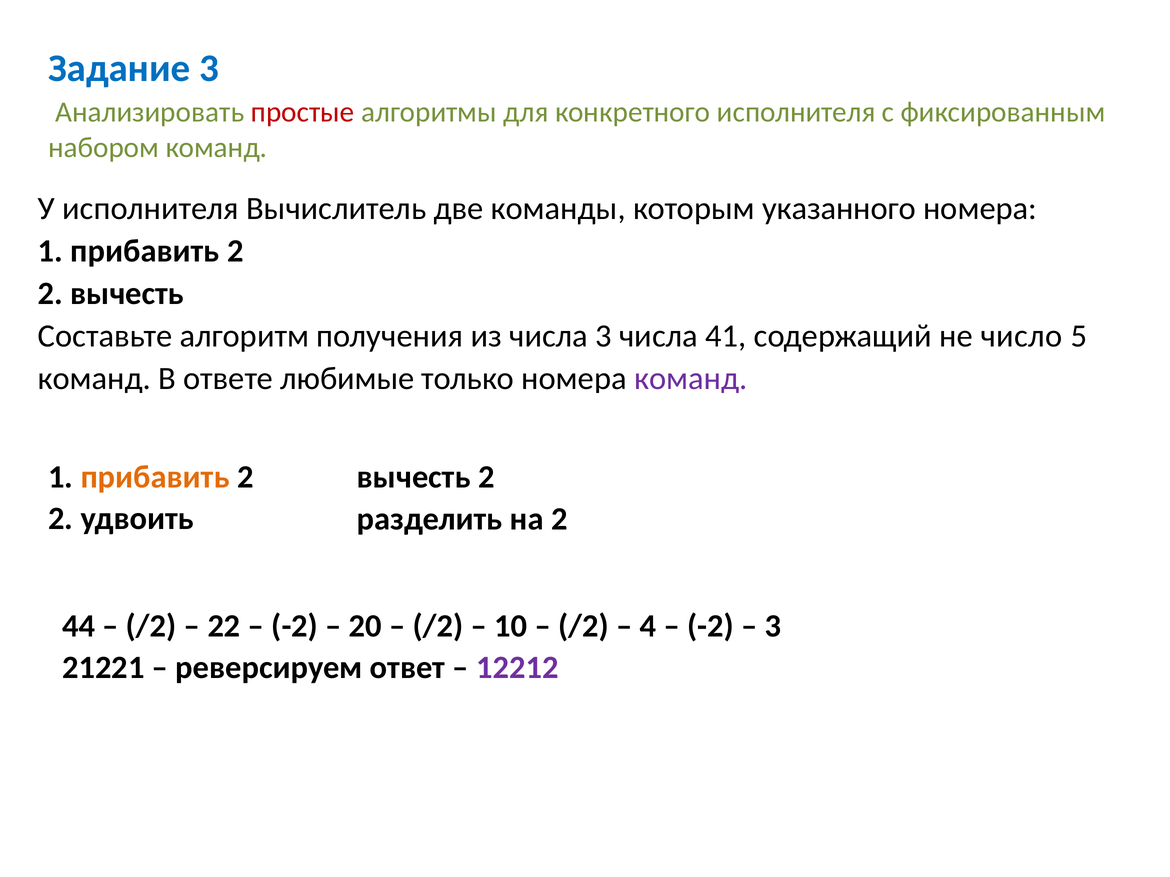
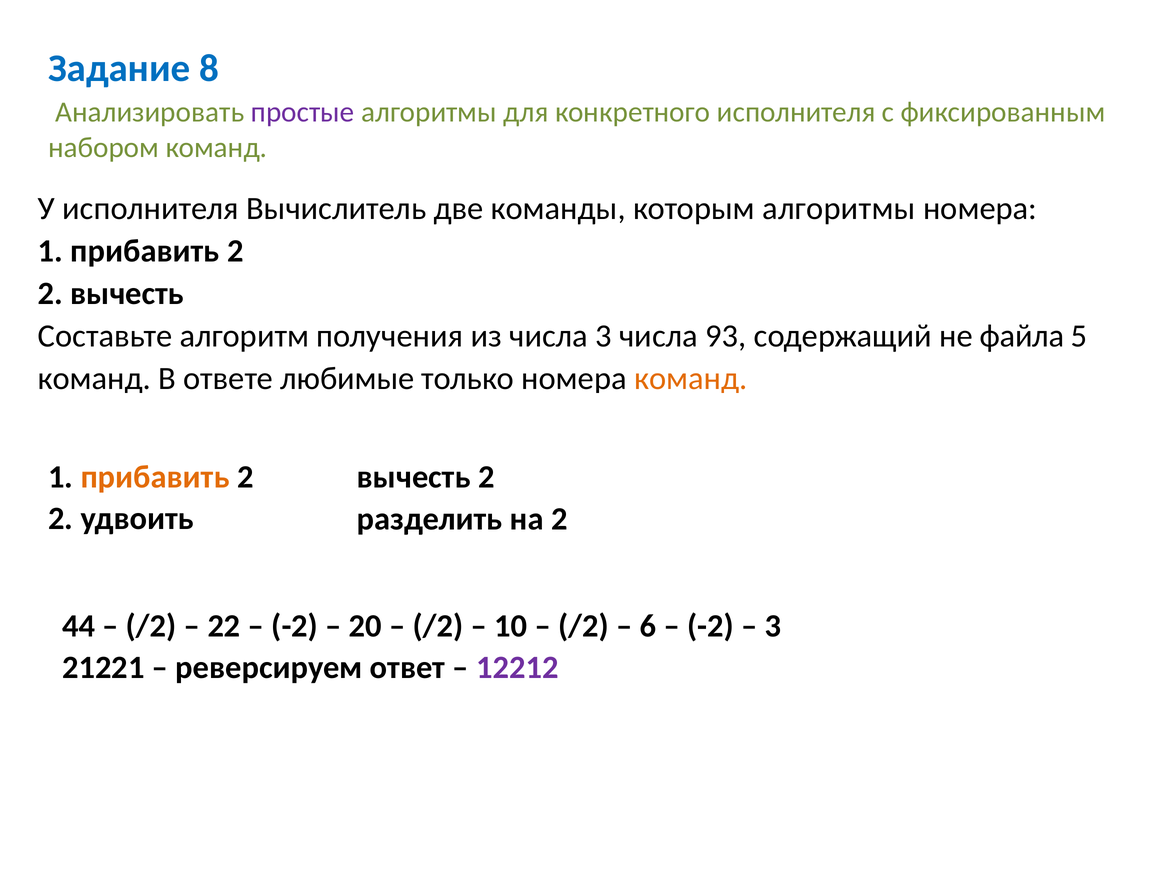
Задание 3: 3 -> 8
простые colour: red -> purple
которым указанного: указанного -> алгоритмы
41: 41 -> 93
число: число -> файла
команд at (691, 379) colour: purple -> orange
4: 4 -> 6
